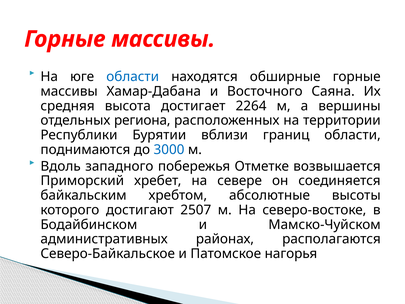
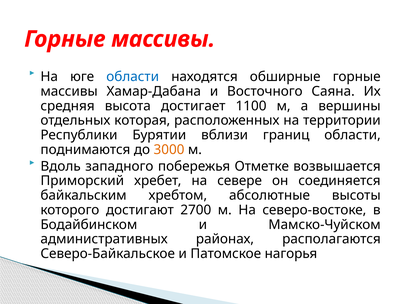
2264: 2264 -> 1100
региона: региона -> которая
3000 colour: blue -> orange
2507: 2507 -> 2700
